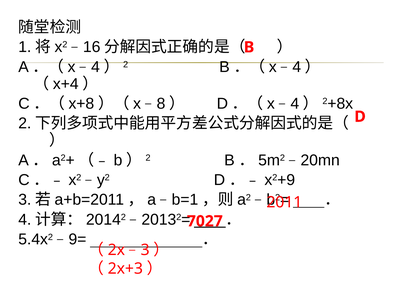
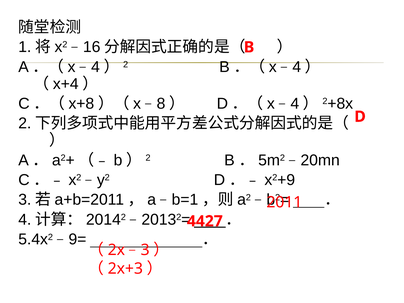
7027: 7027 -> 4427
